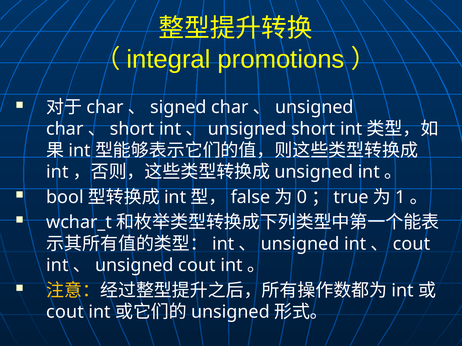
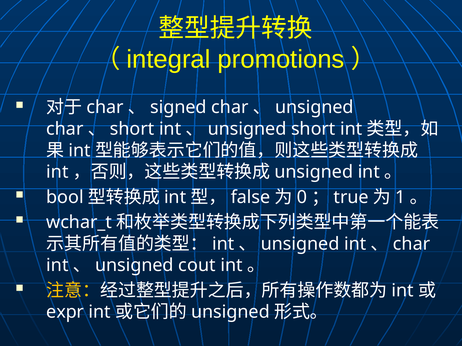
cout at (412, 244): cout -> char
cout at (65, 313): cout -> expr
